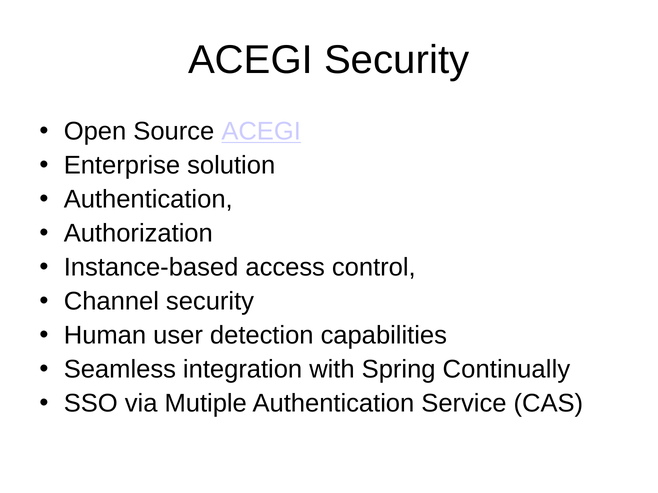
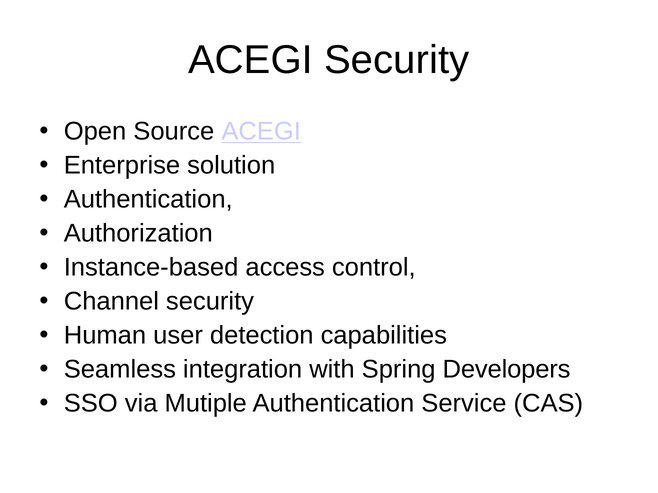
Continually: Continually -> Developers
